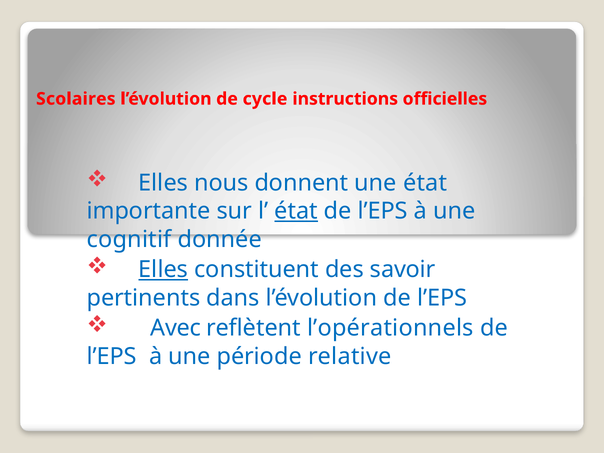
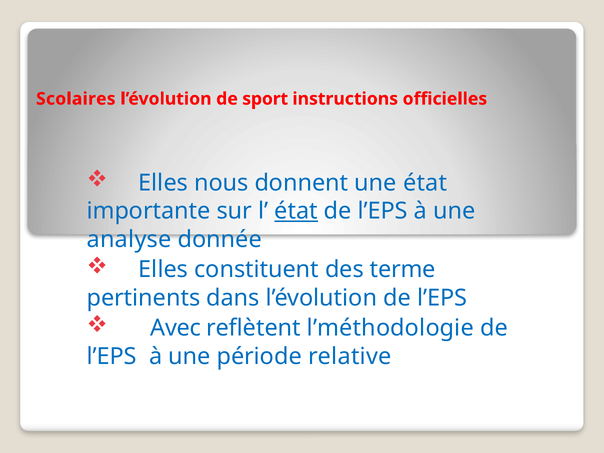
cycle: cycle -> sport
cognitif: cognitif -> analyse
Elles at (163, 270) underline: present -> none
savoir: savoir -> terme
l’opérationnels: l’opérationnels -> l’méthodologie
